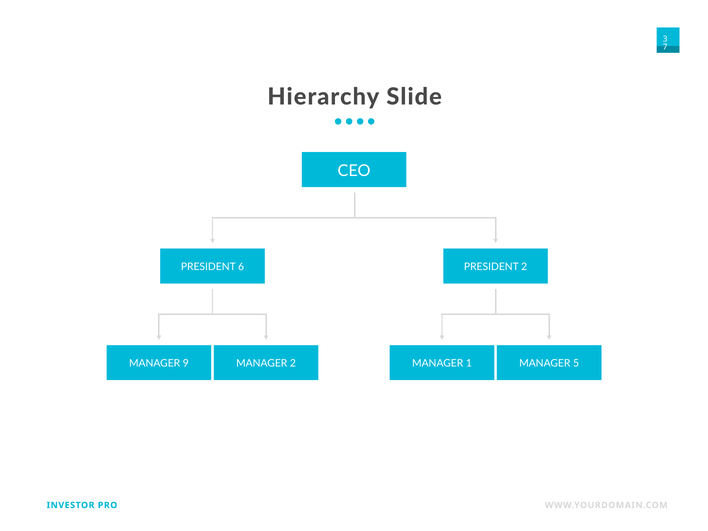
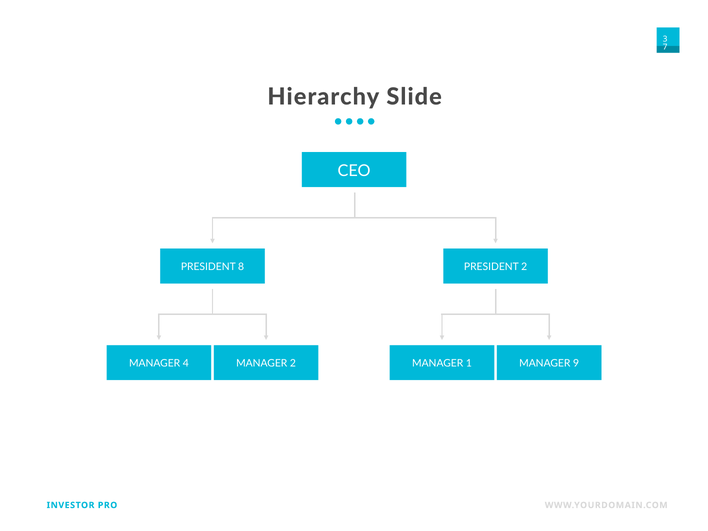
6: 6 -> 8
9: 9 -> 4
5: 5 -> 9
